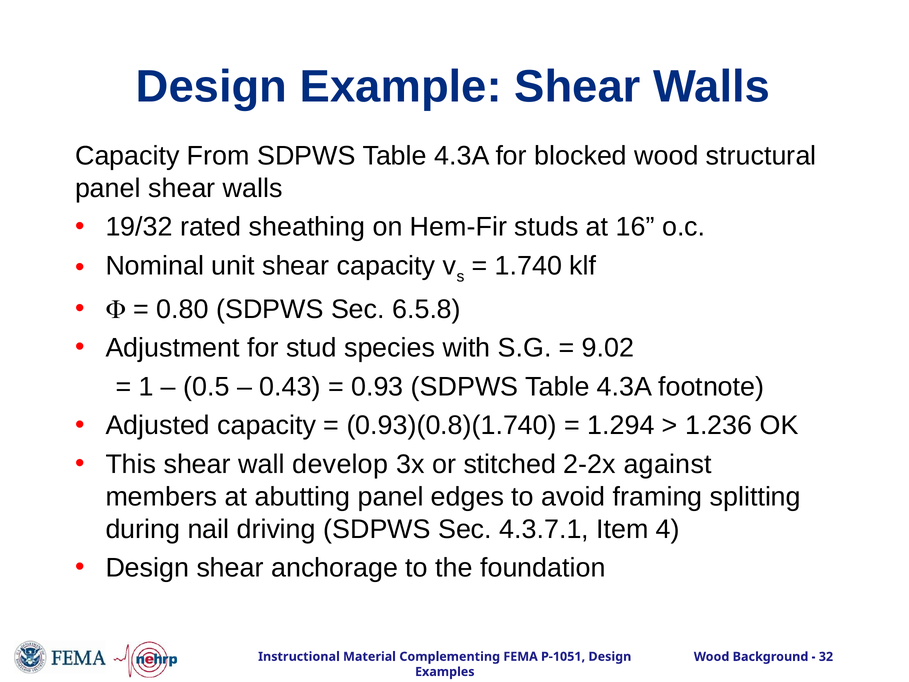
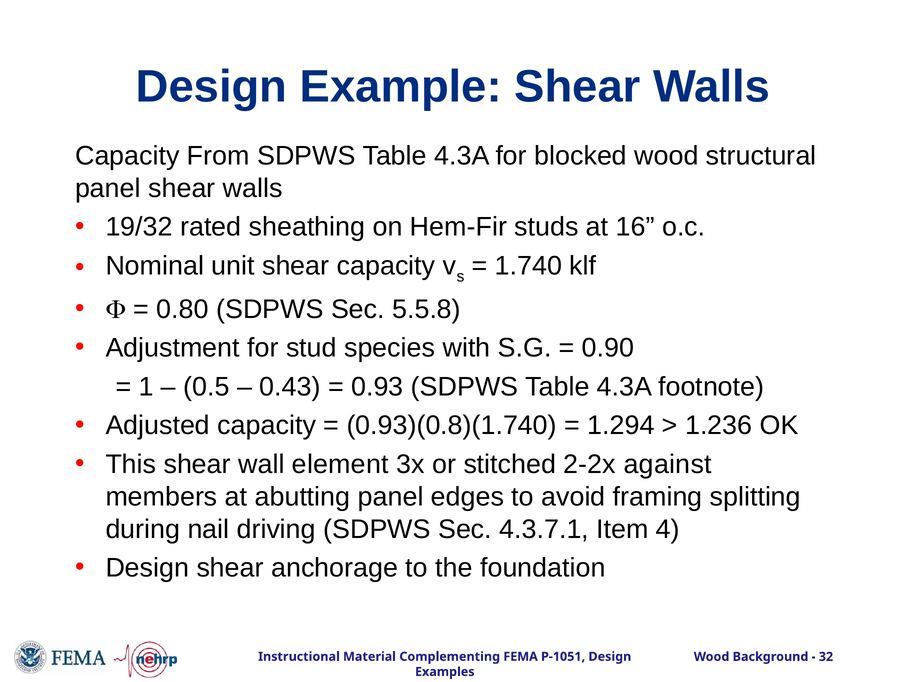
6.5.8: 6.5.8 -> 5.5.8
9.02: 9.02 -> 0.90
develop: develop -> element
